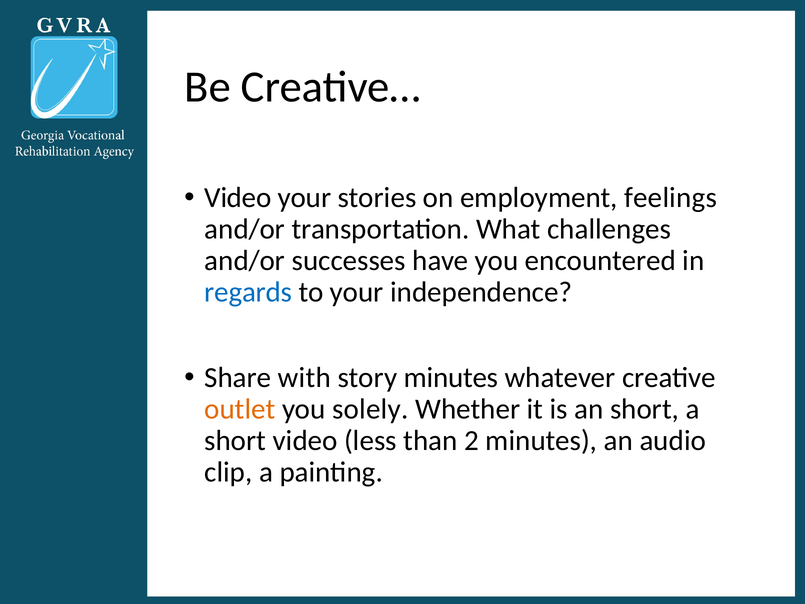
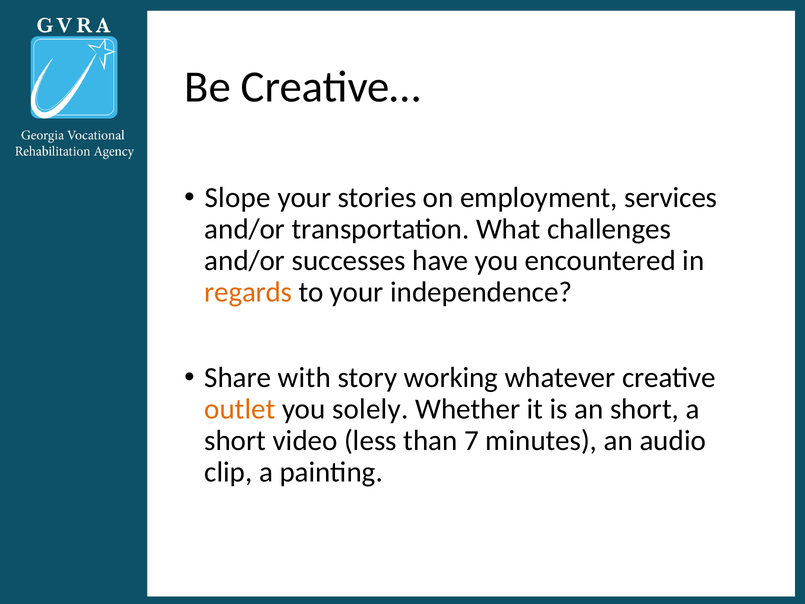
Video at (238, 198): Video -> Slope
feelings: feelings -> services
regards colour: blue -> orange
story minutes: minutes -> working
2: 2 -> 7
